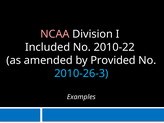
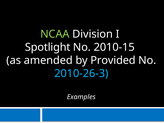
NCAA colour: pink -> light green
Included: Included -> Spotlight
2010-22: 2010-22 -> 2010-15
